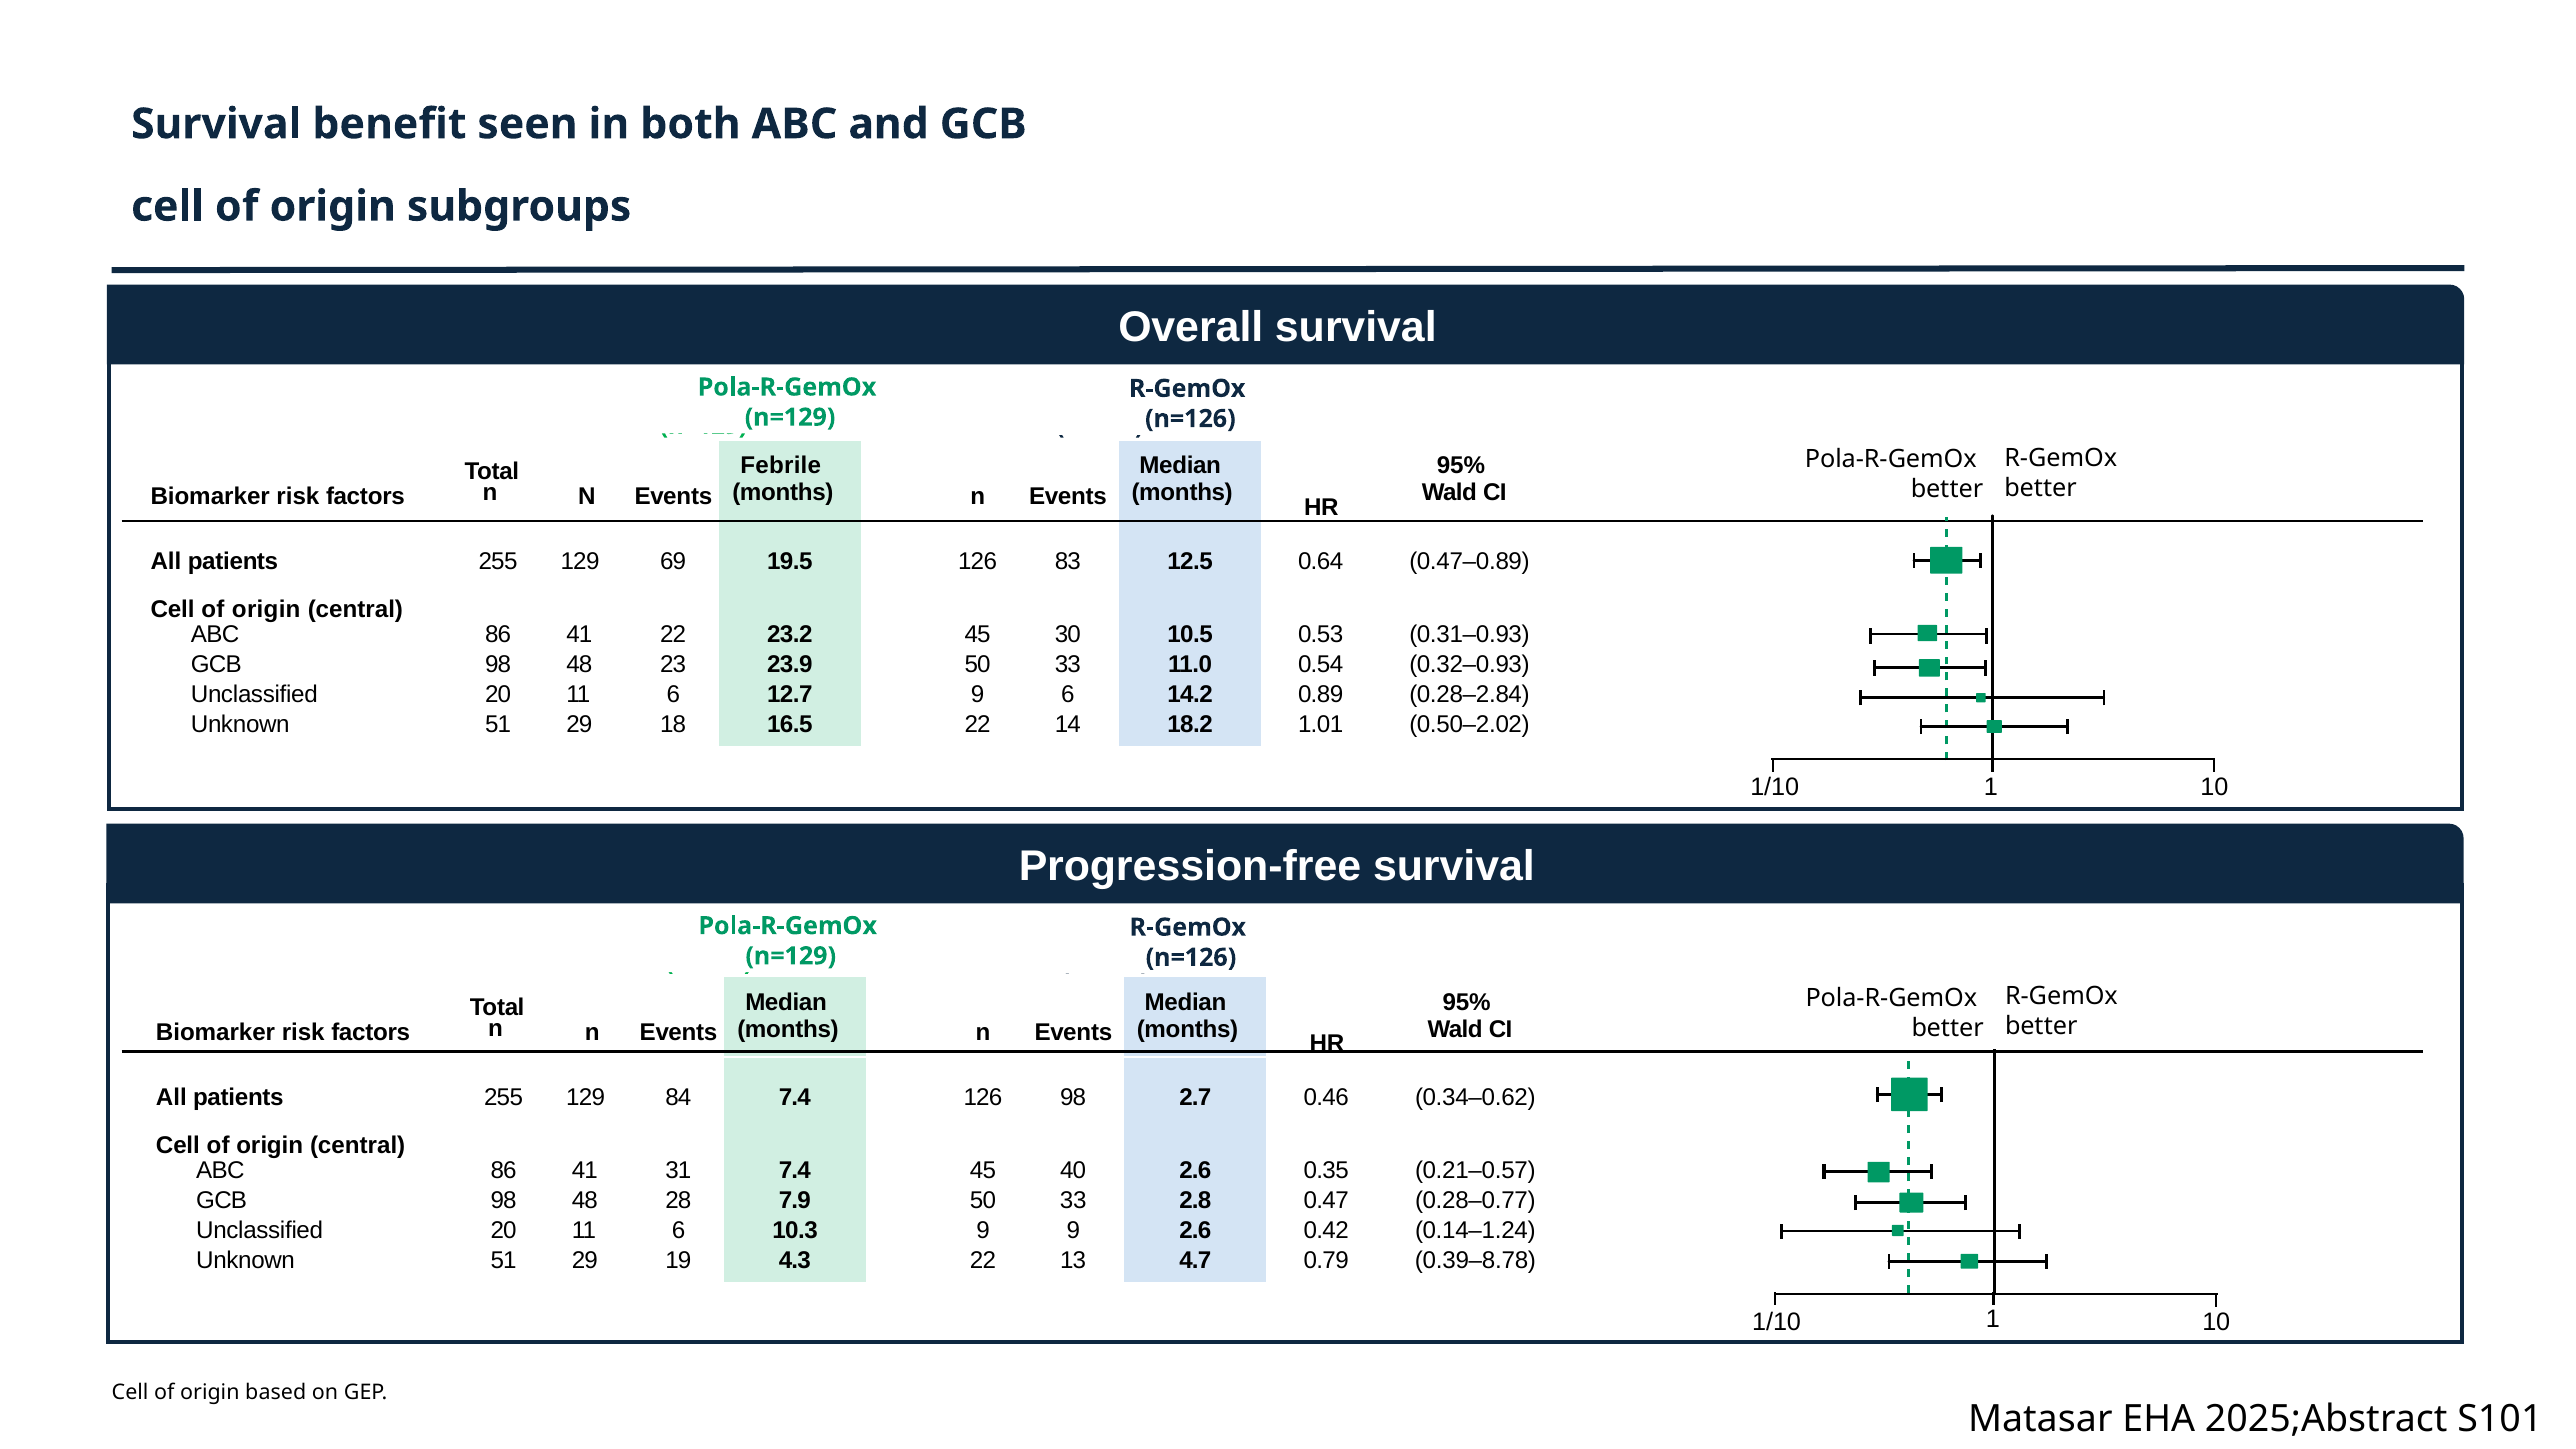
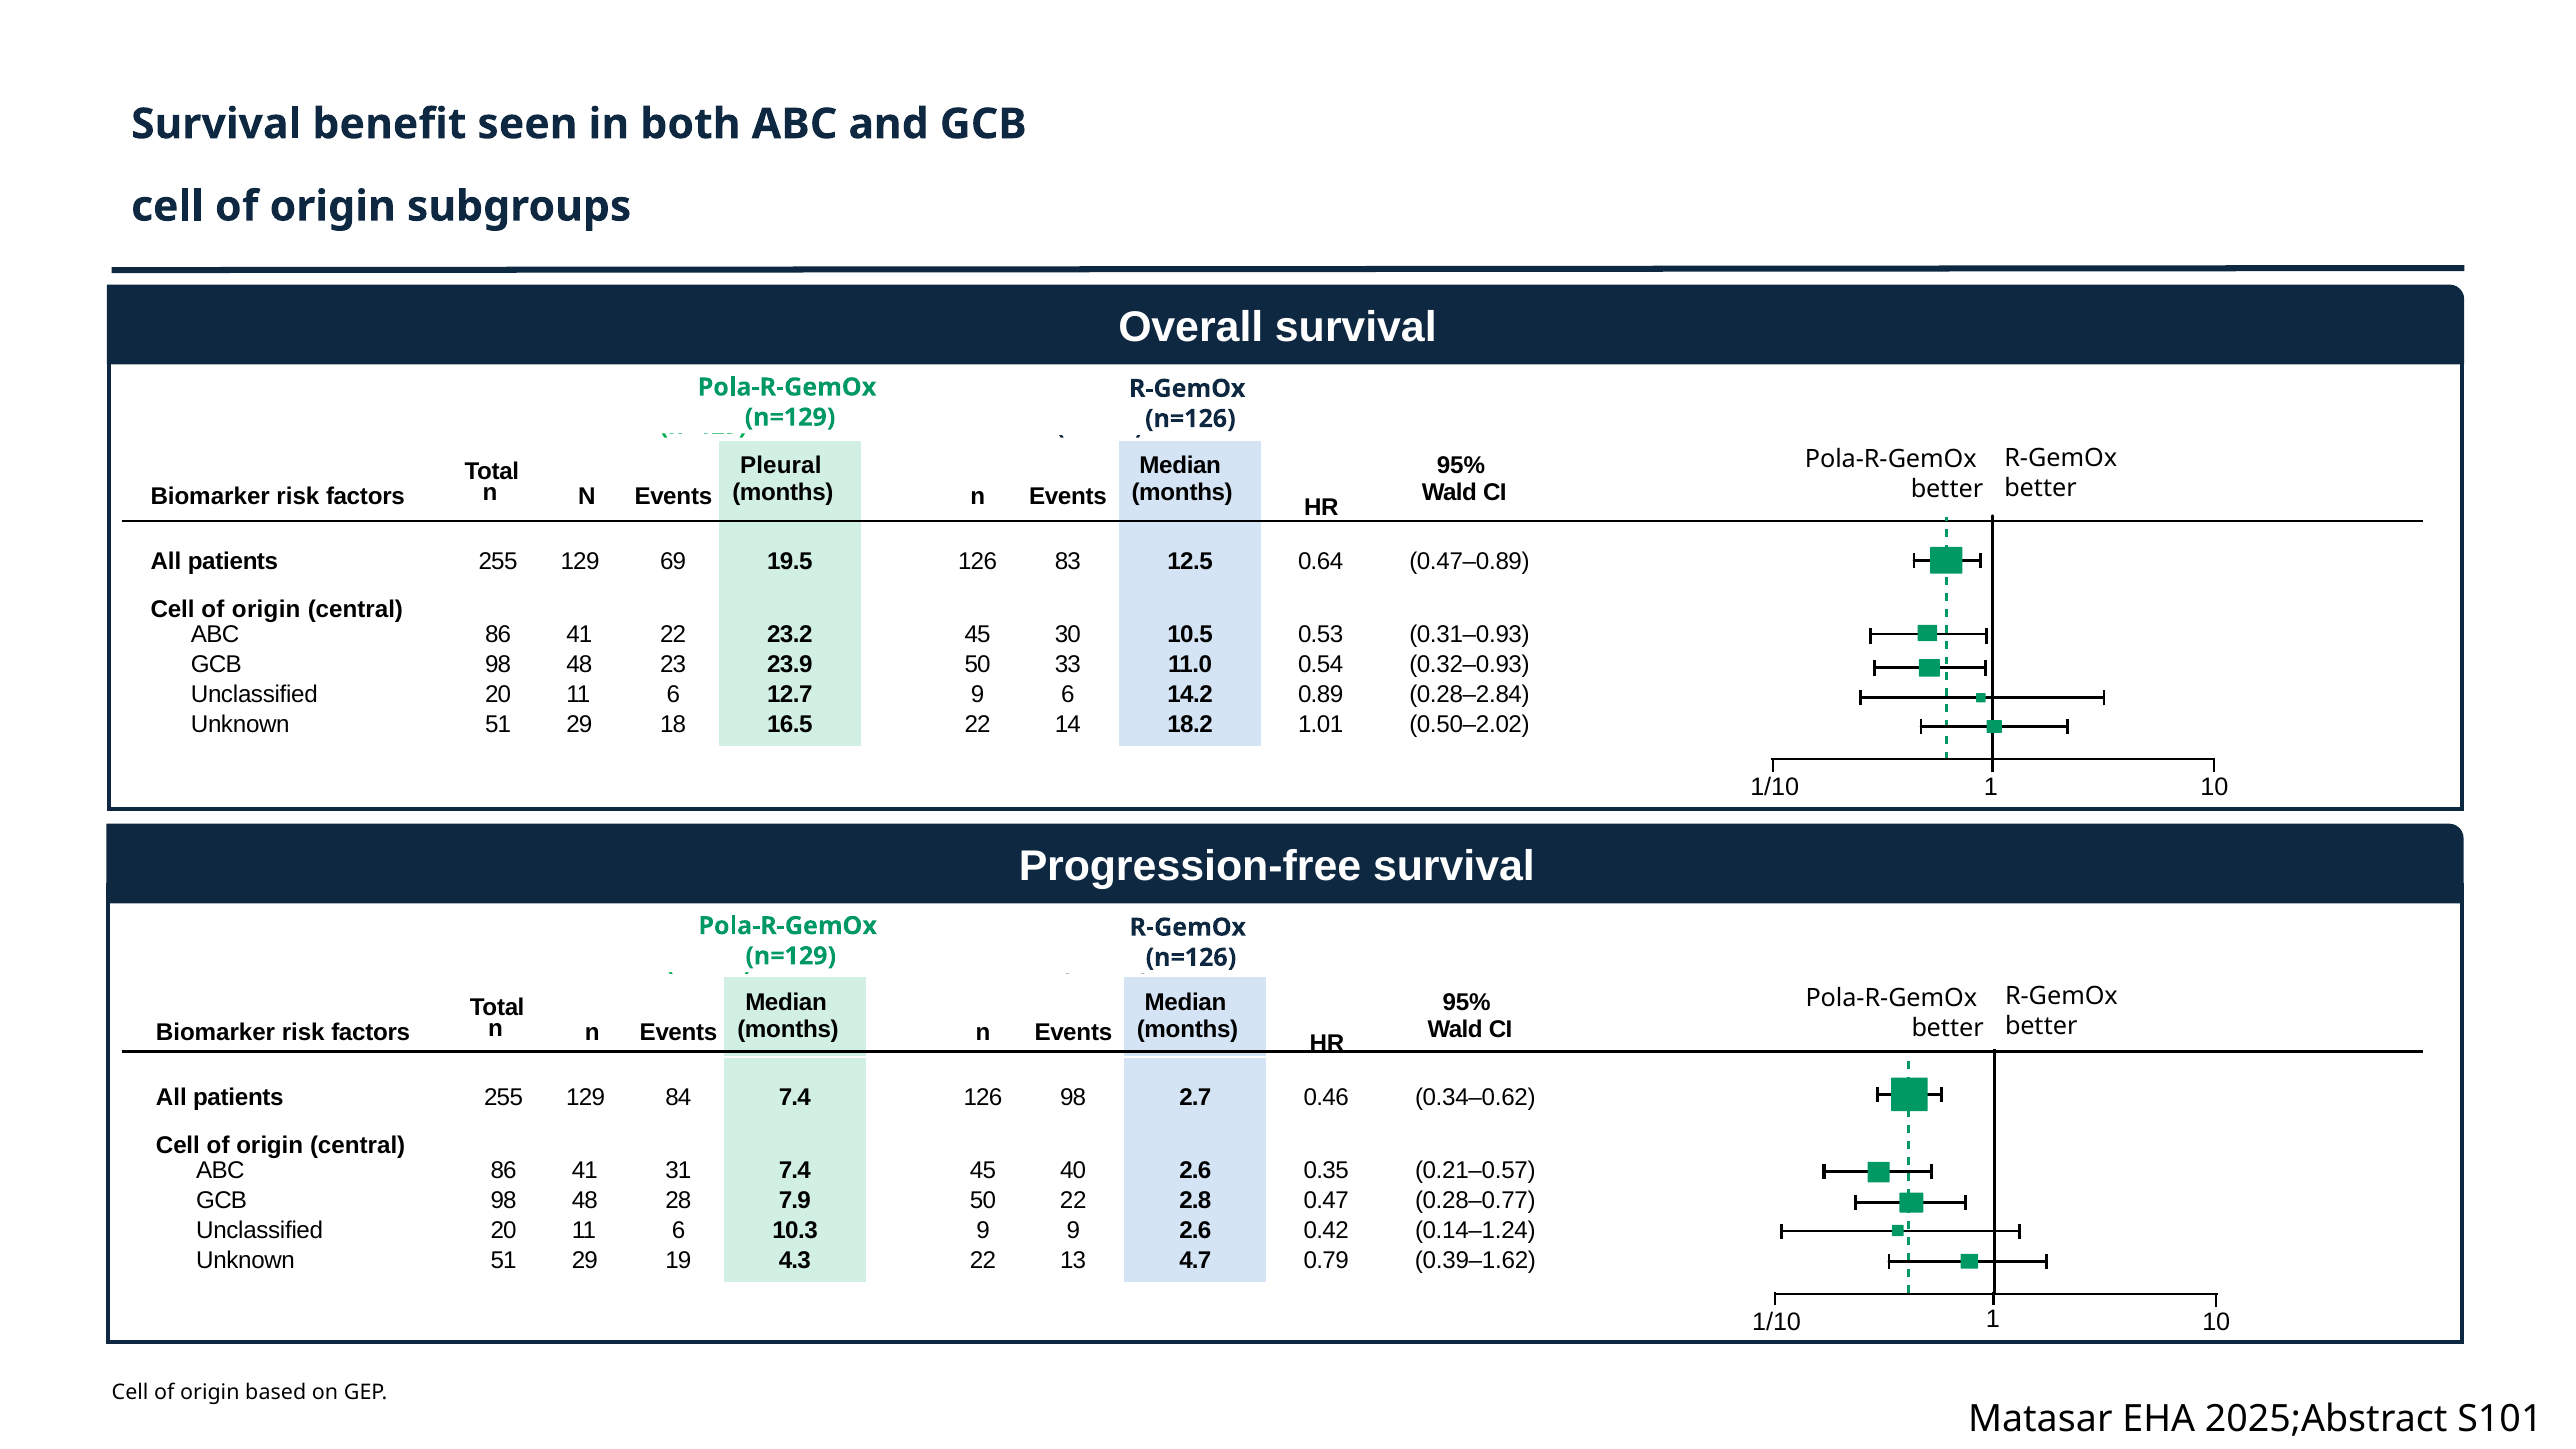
Febrile: Febrile -> Pleural
7.9 50 33: 33 -> 22
0.39–8.78: 0.39–8.78 -> 0.39–1.62
